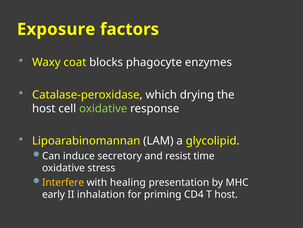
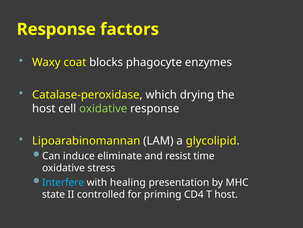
Exposure at (56, 29): Exposure -> Response
secretory: secretory -> eliminate
Interfere colour: yellow -> light blue
early: early -> state
inhalation: inhalation -> controlled
